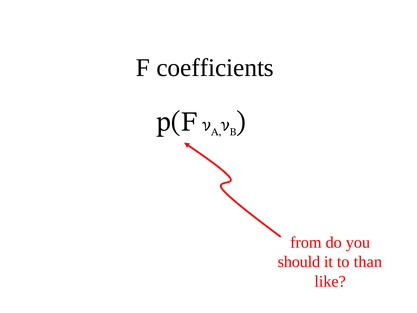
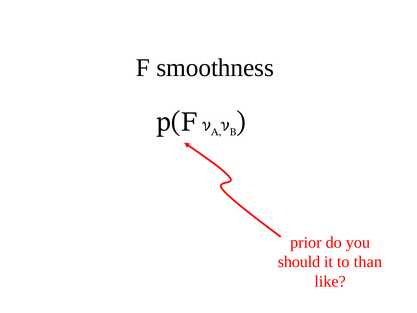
coefficients: coefficients -> smoothness
from: from -> prior
